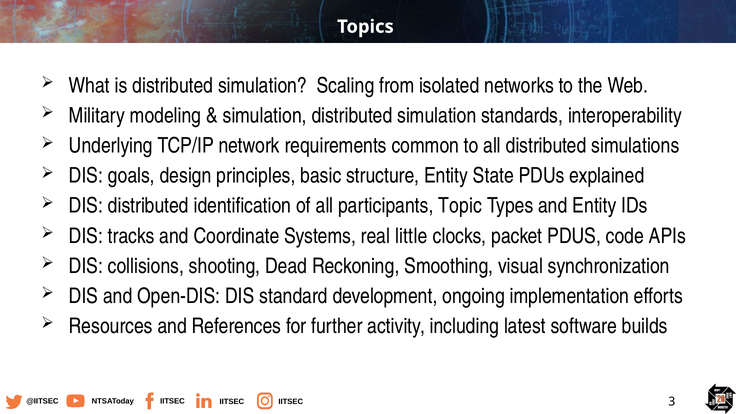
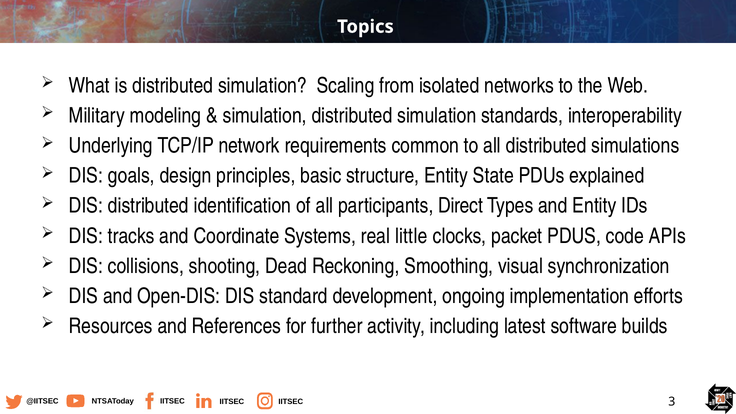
Topic: Topic -> Direct
